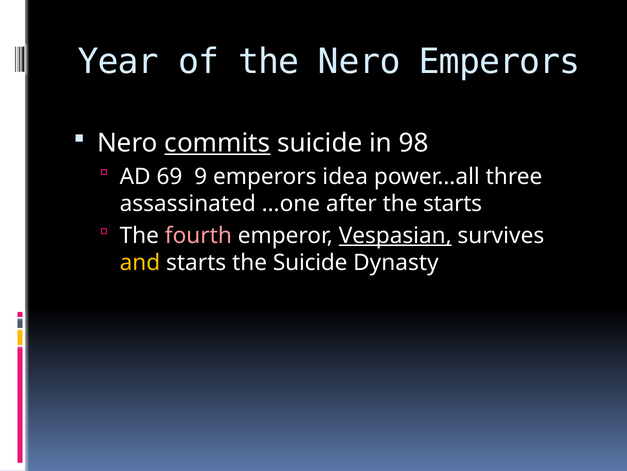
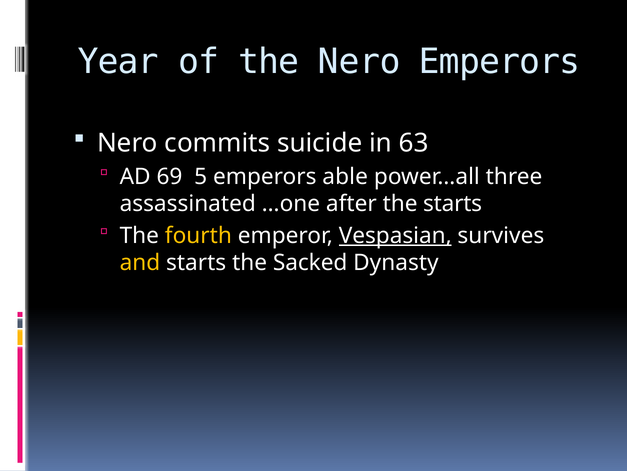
commits underline: present -> none
98: 98 -> 63
9: 9 -> 5
idea: idea -> able
fourth colour: pink -> yellow
the Suicide: Suicide -> Sacked
